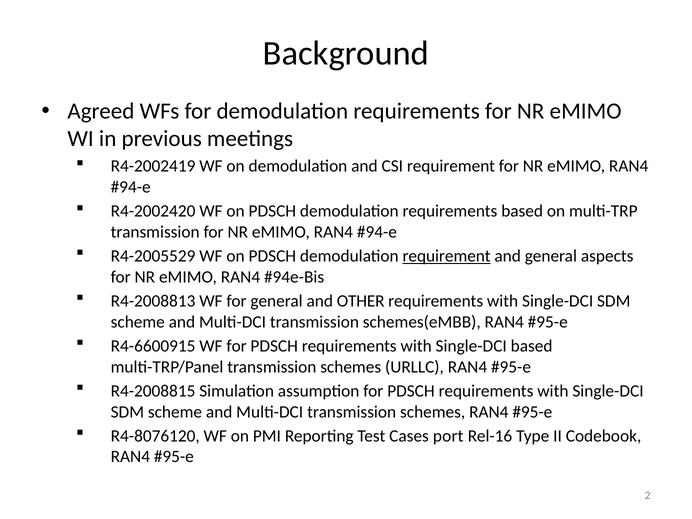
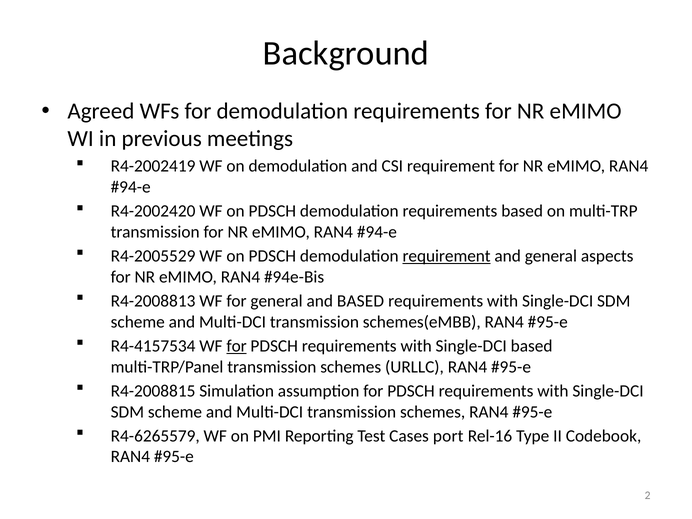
and OTHER: OTHER -> BASED
R4-6600915: R4-6600915 -> R4-4157534
for at (237, 346) underline: none -> present
R4-8076120: R4-8076120 -> R4-6265579
